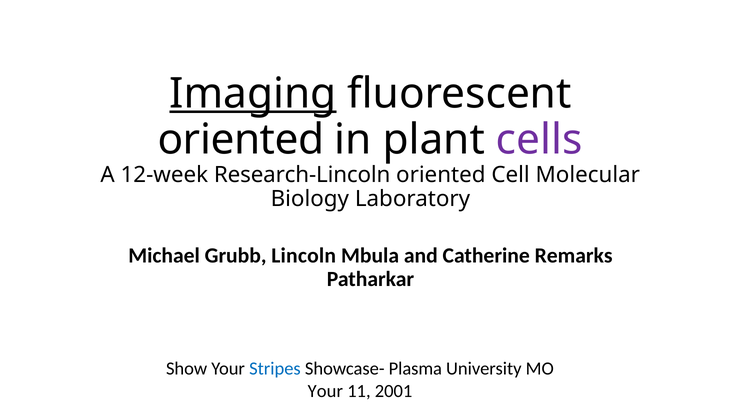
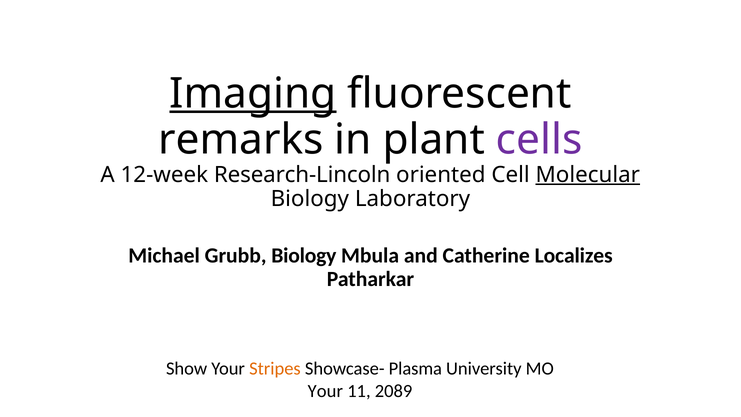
oriented at (241, 139): oriented -> remarks
Molecular underline: none -> present
Grubb Lincoln: Lincoln -> Biology
Remarks: Remarks -> Localizes
Stripes colour: blue -> orange
2001: 2001 -> 2089
